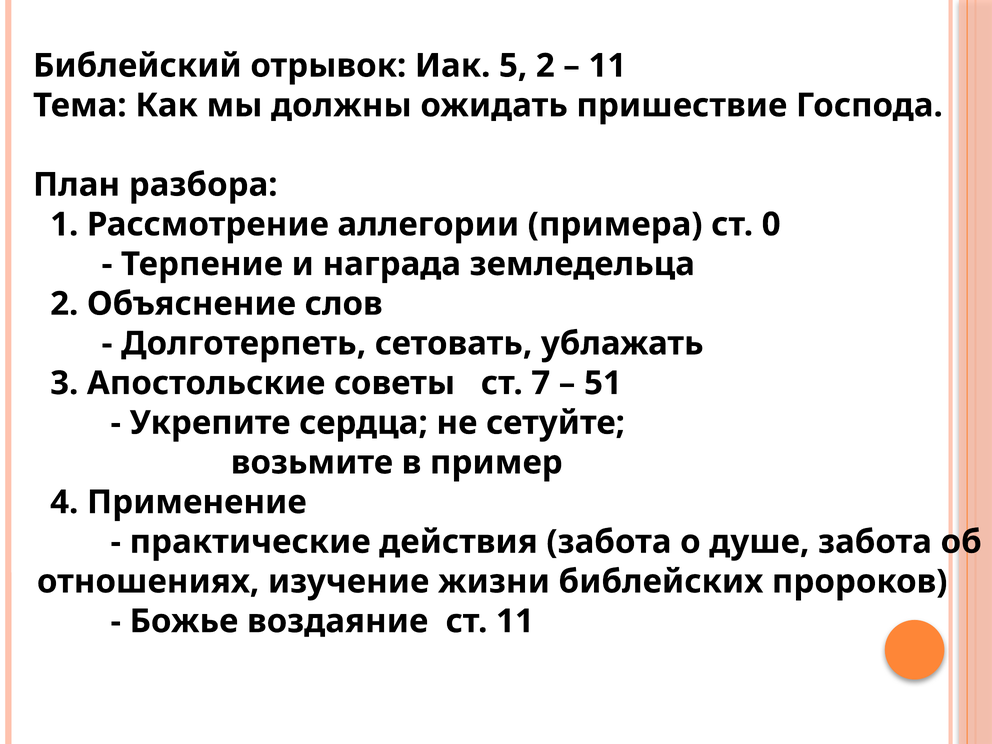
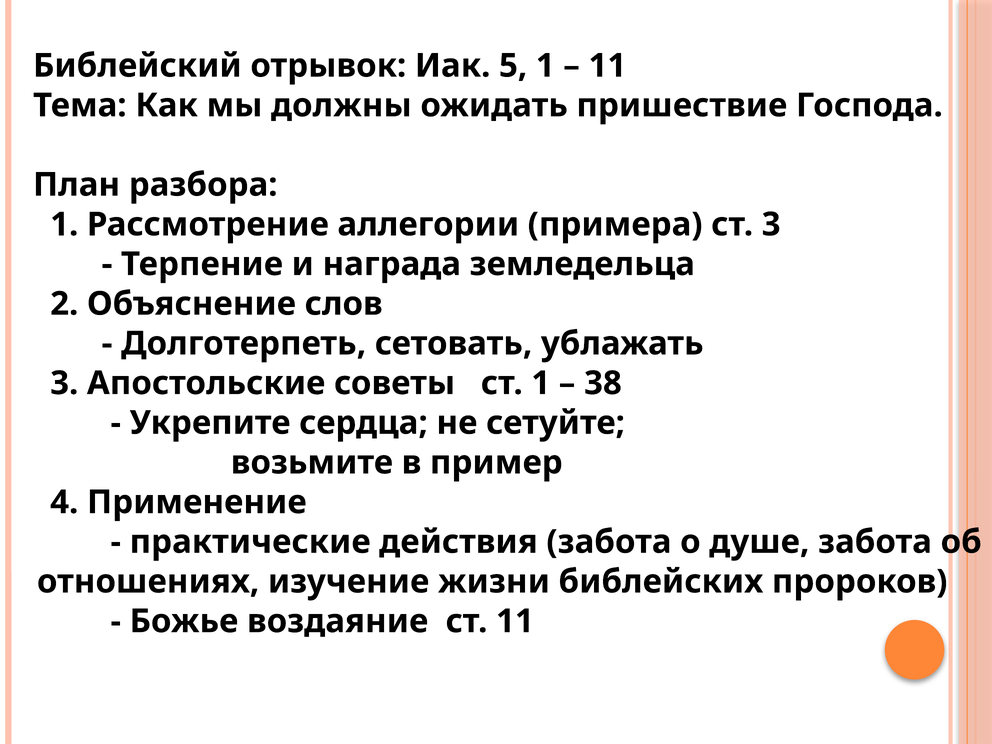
5 2: 2 -> 1
ст 0: 0 -> 3
ст 7: 7 -> 1
51: 51 -> 38
